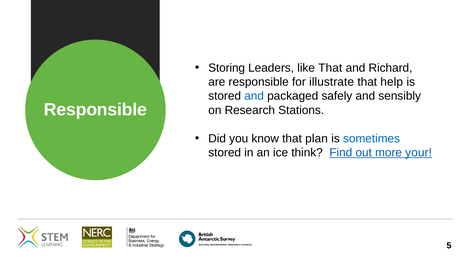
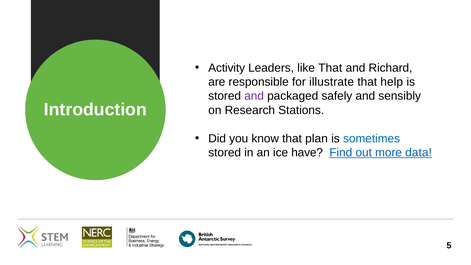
Storing: Storing -> Activity
and at (254, 96) colour: blue -> purple
Responsible at (95, 110): Responsible -> Introduction
think: think -> have
your: your -> data
